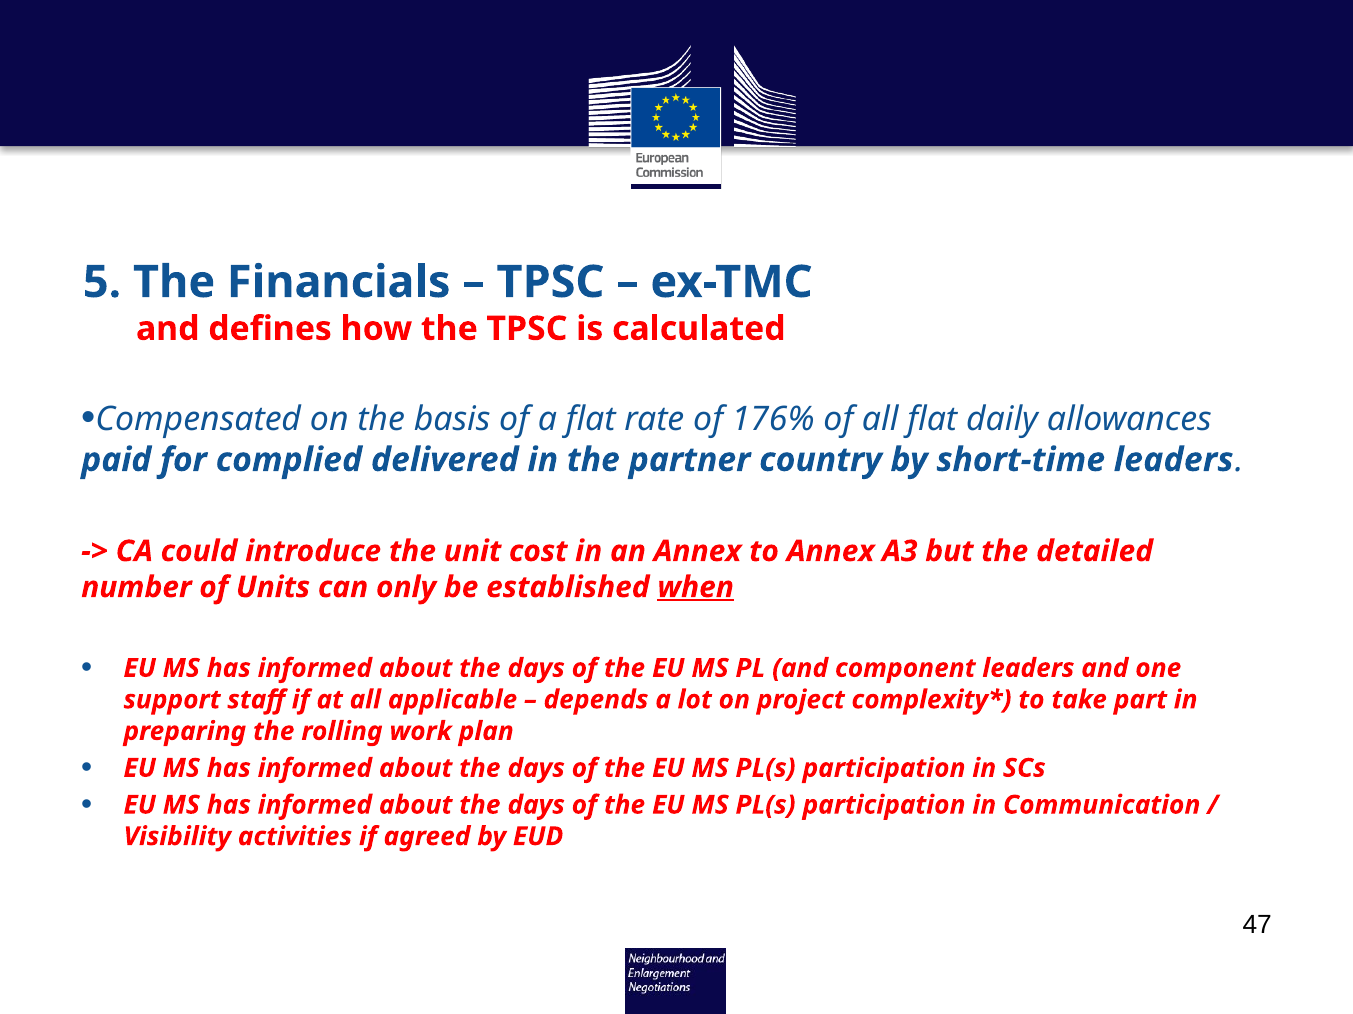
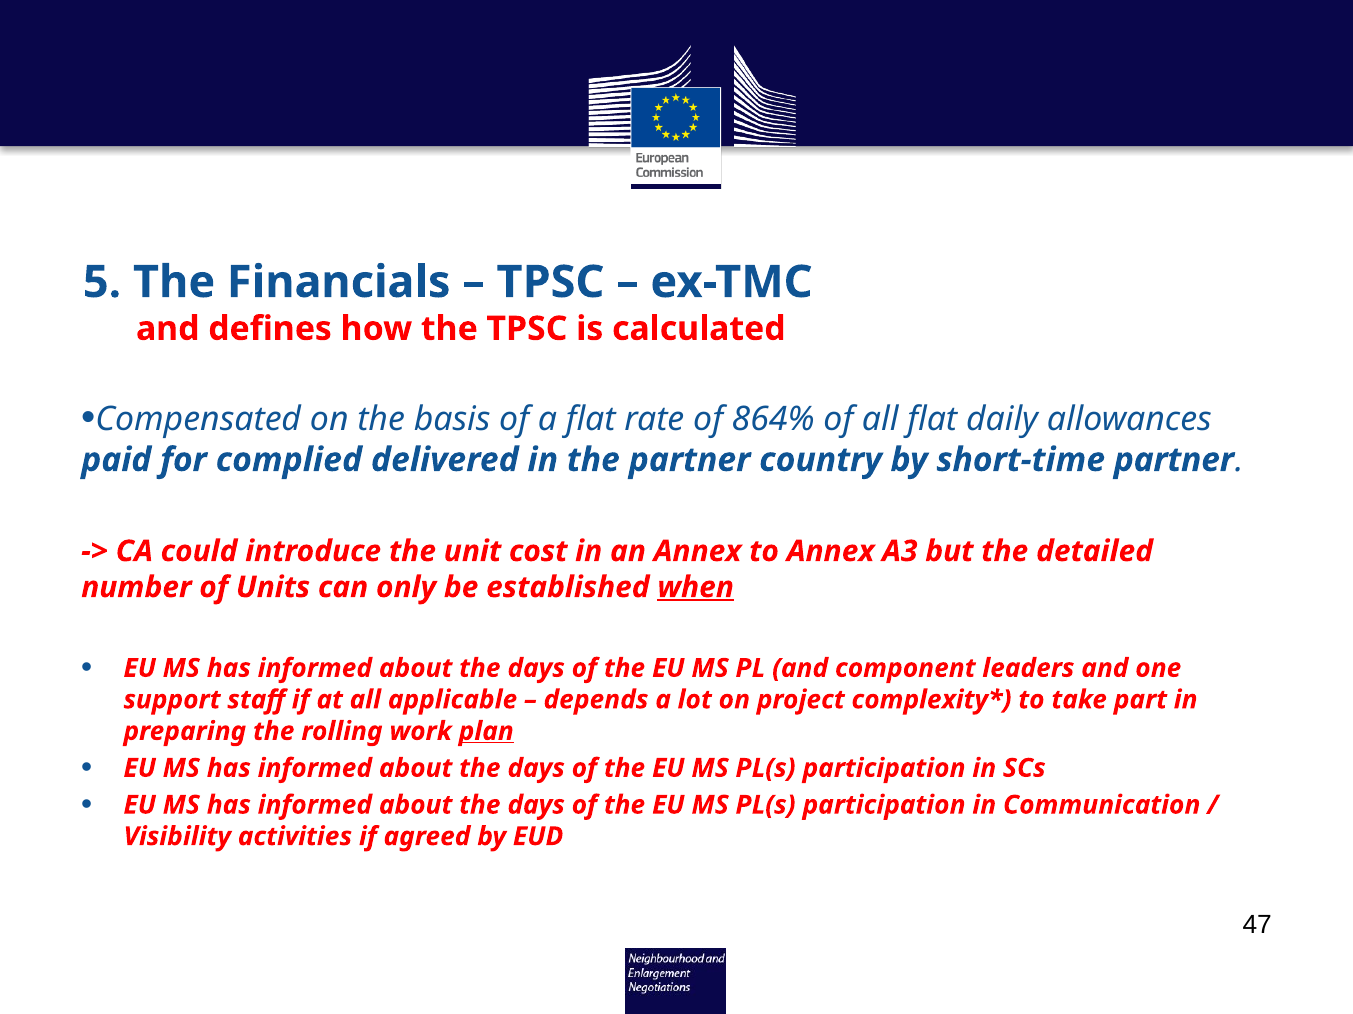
176%: 176% -> 864%
short-time leaders: leaders -> partner
plan underline: none -> present
